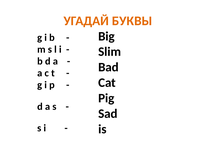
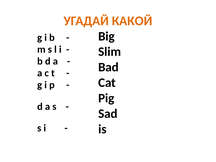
БУКВЫ: БУКВЫ -> КАКОЙ
